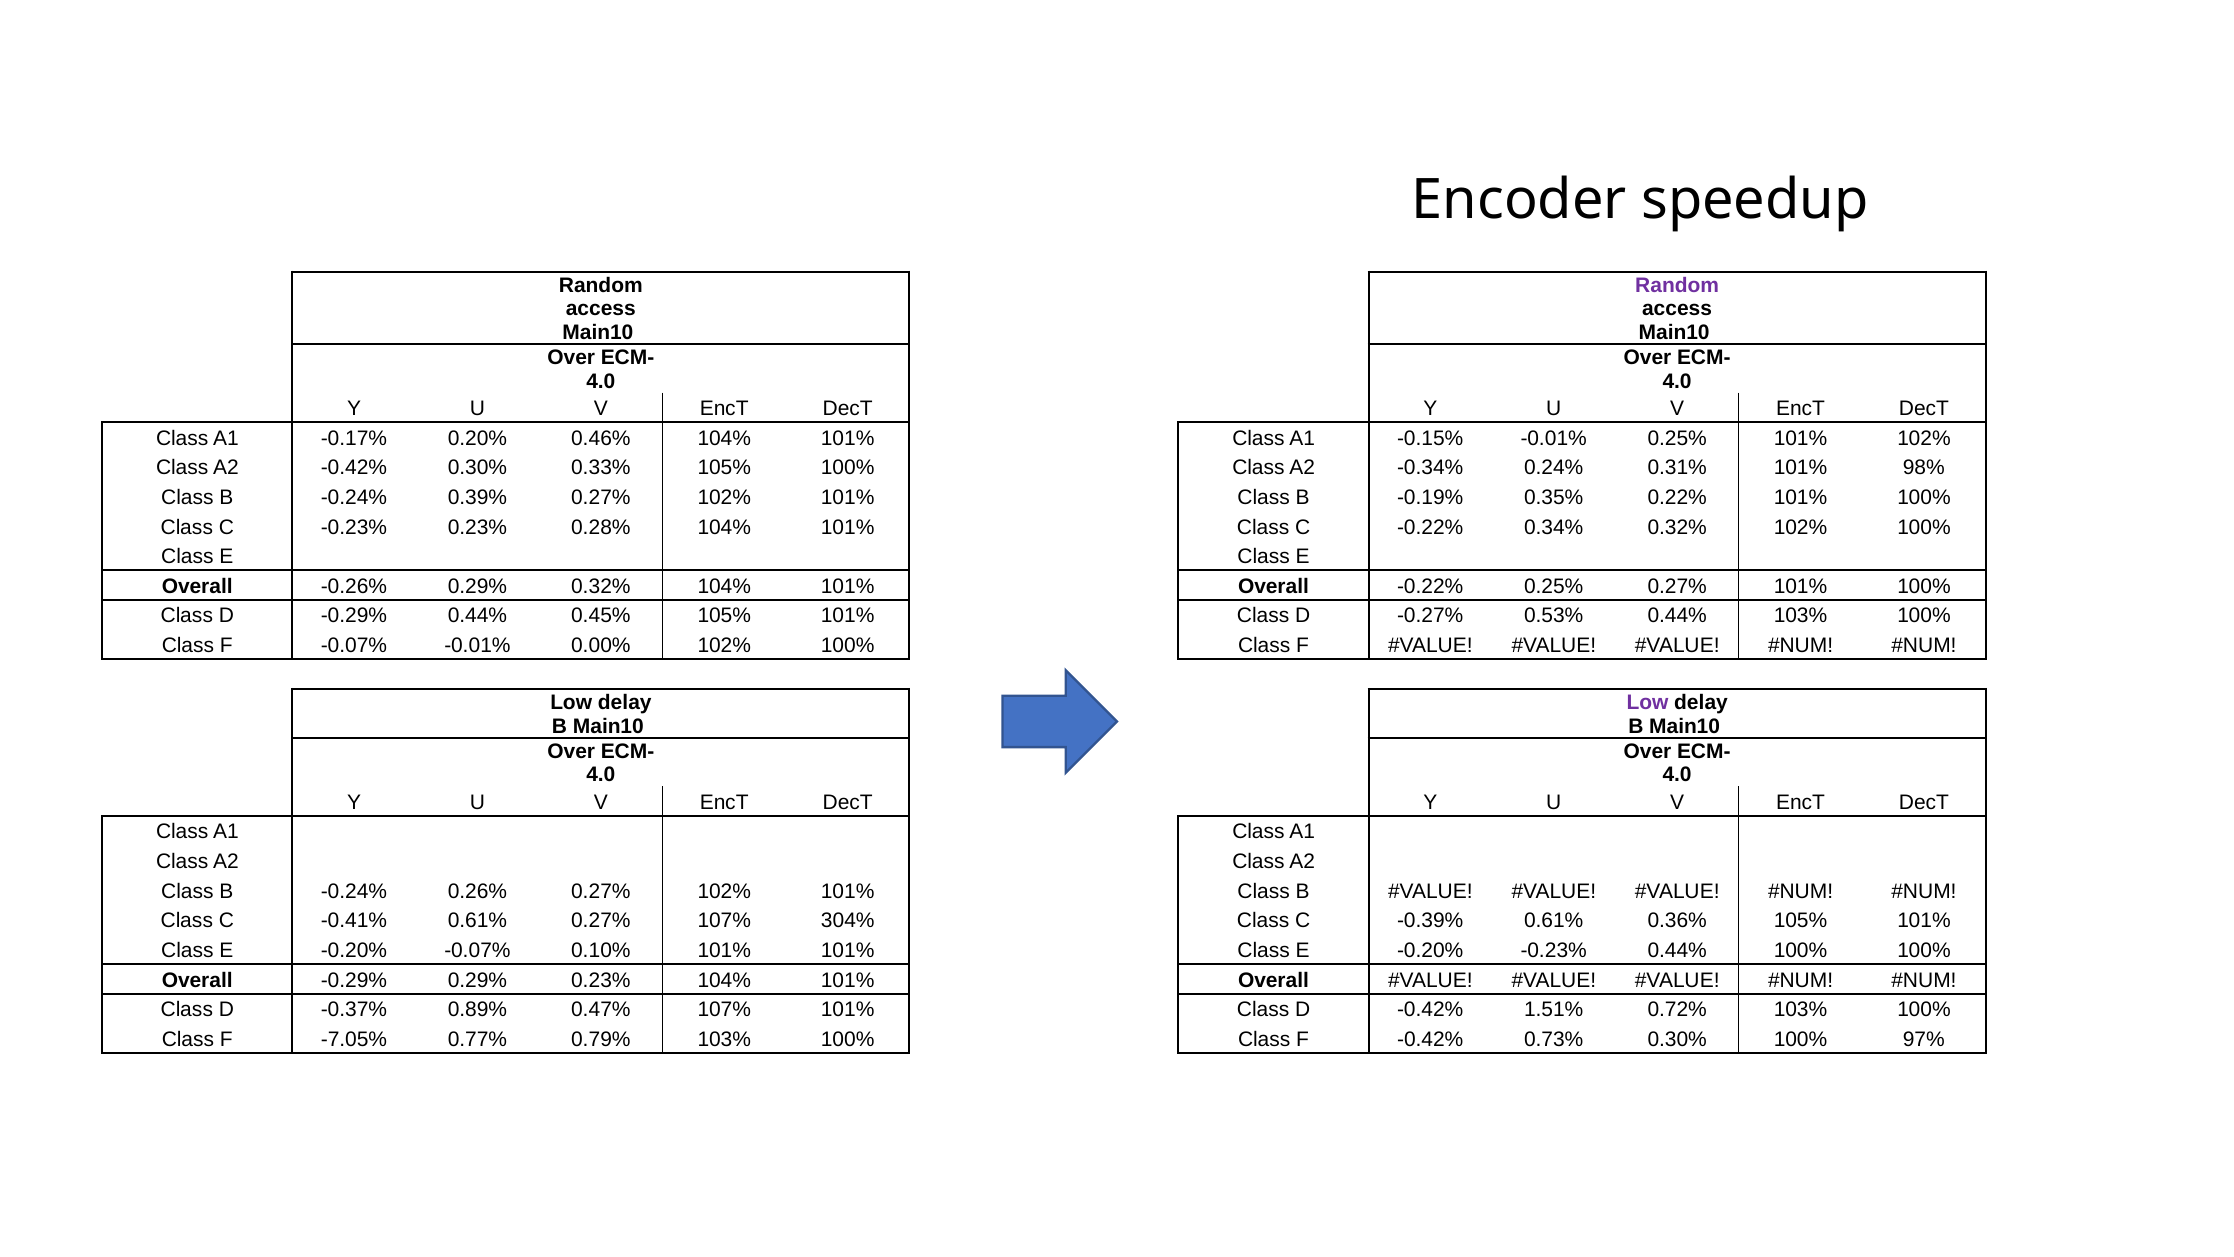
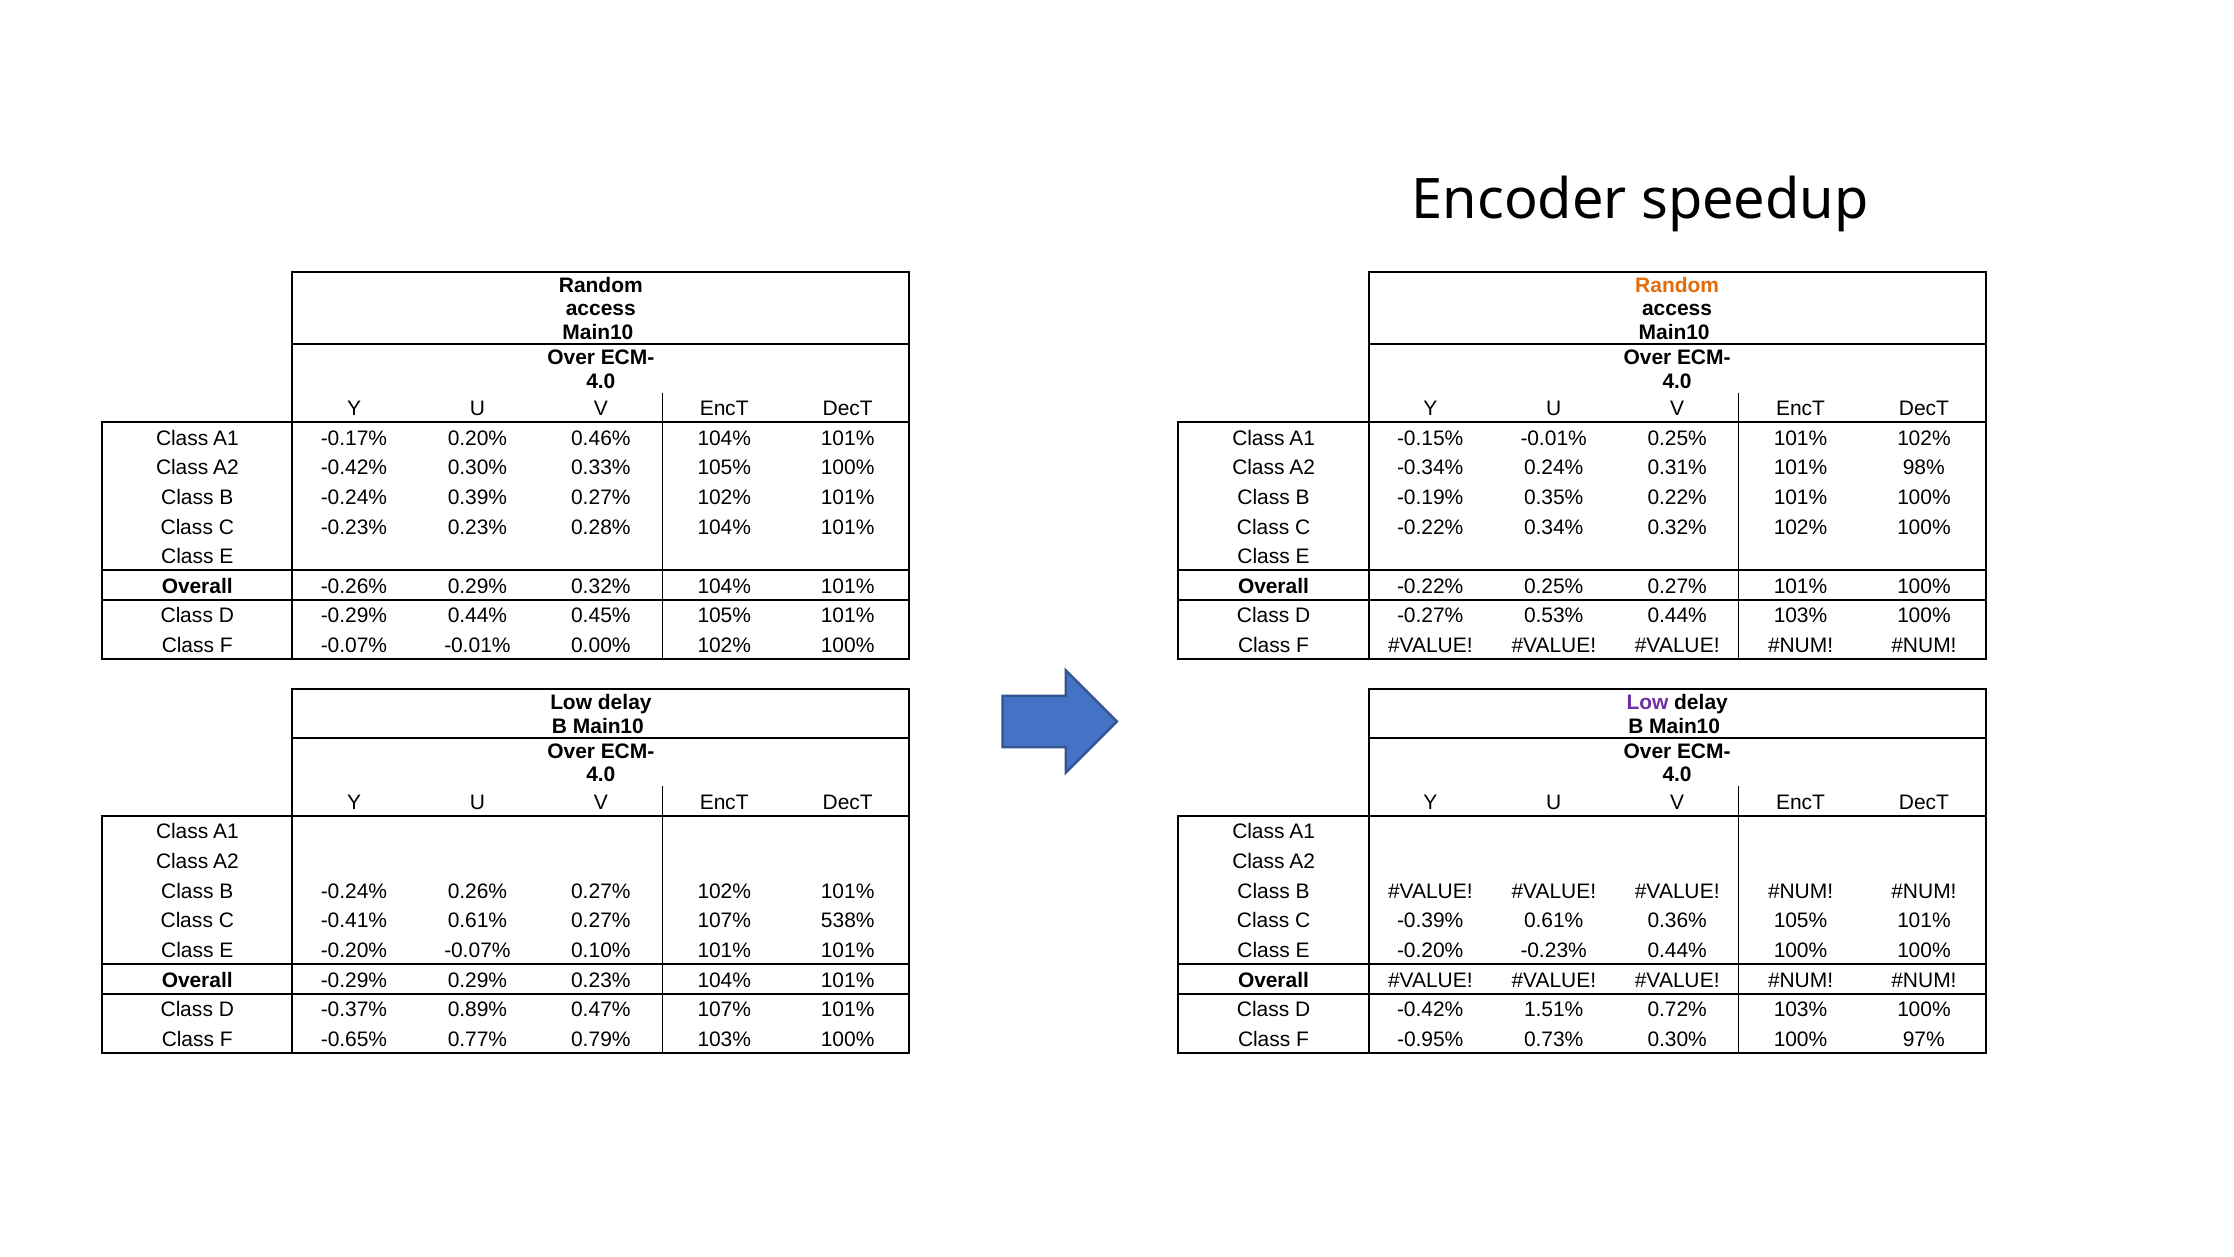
Random at (1677, 285) colour: purple -> orange
304%: 304% -> 538%
-7.05%: -7.05% -> -0.65%
F -0.42%: -0.42% -> -0.95%
